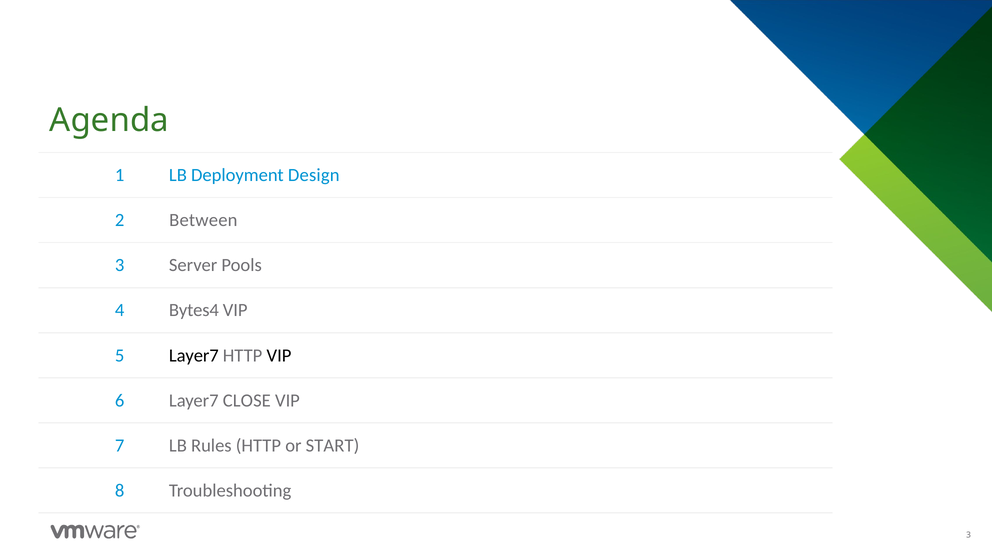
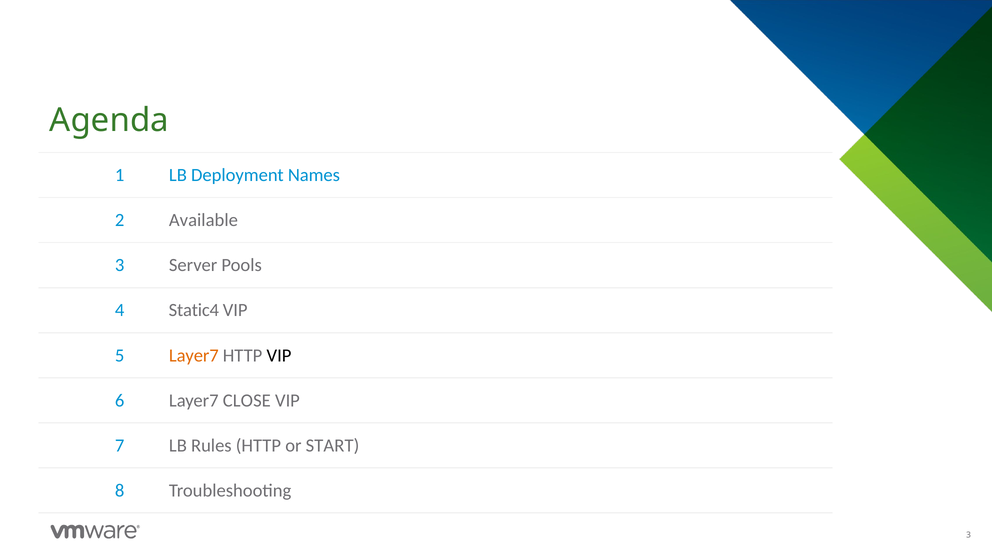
Design: Design -> Names
Between: Between -> Available
Bytes4: Bytes4 -> Static4
Layer7 at (194, 355) colour: black -> orange
